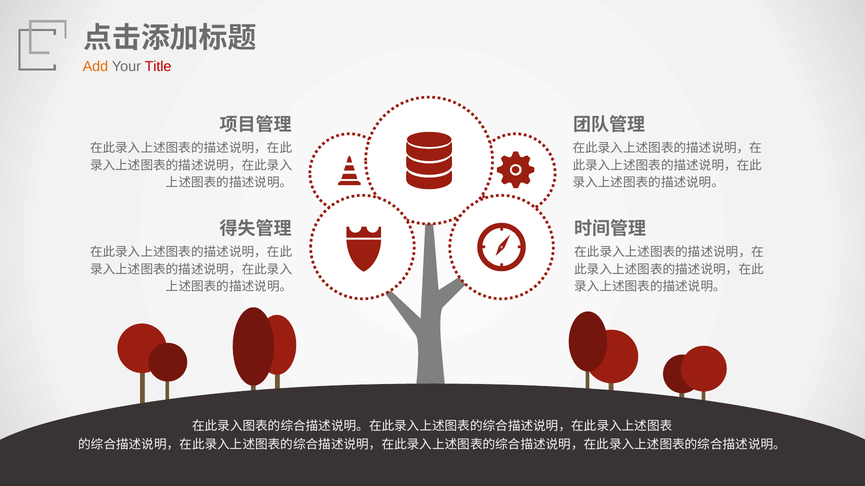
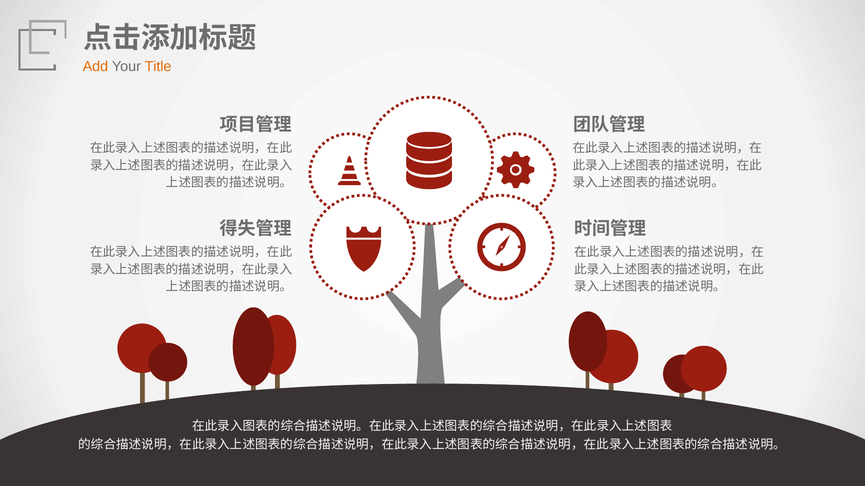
Title colour: red -> orange
